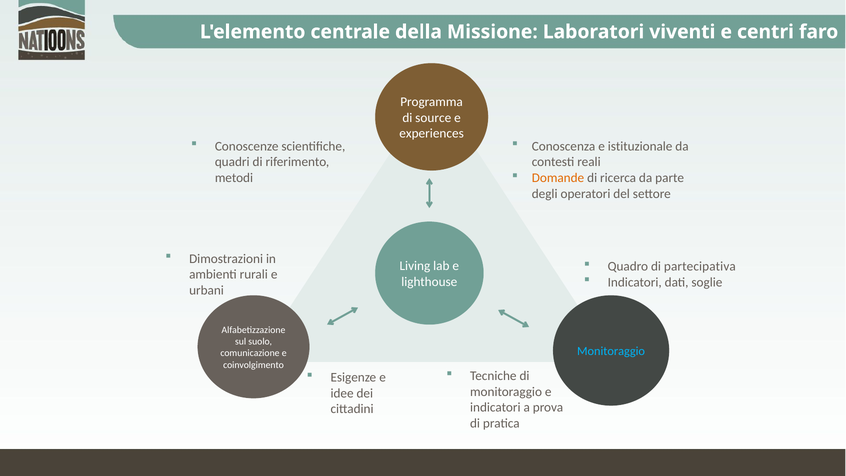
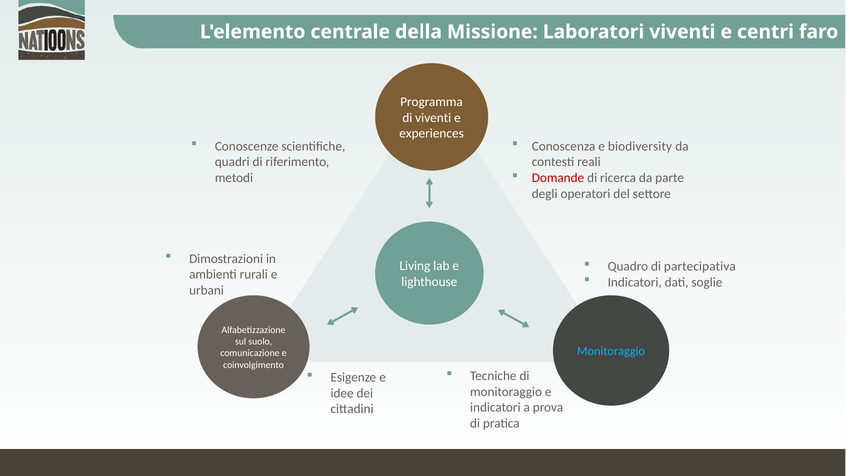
di source: source -> viventi
istituzionale: istituzionale -> biodiversity
Domande colour: orange -> red
